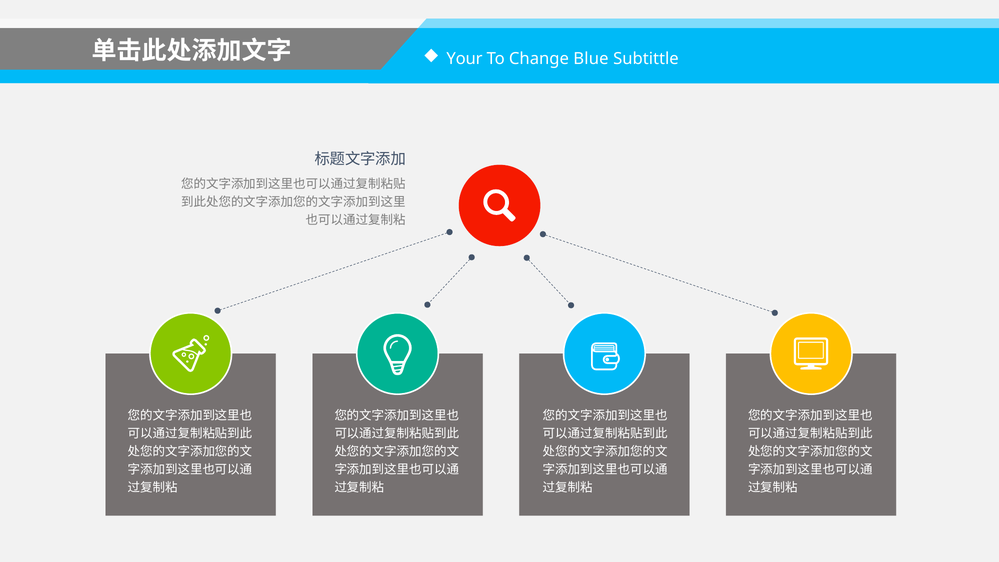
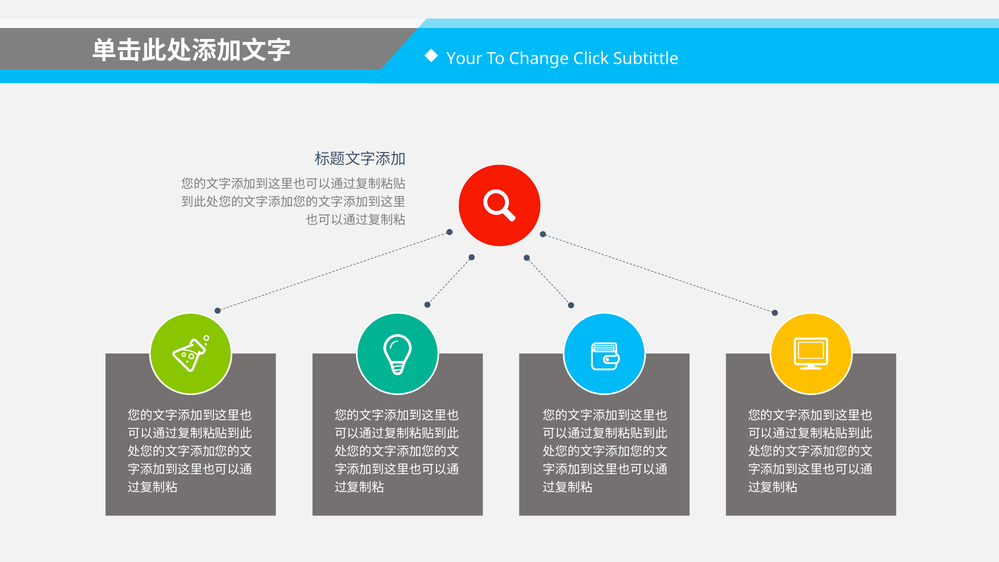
Blue: Blue -> Click
